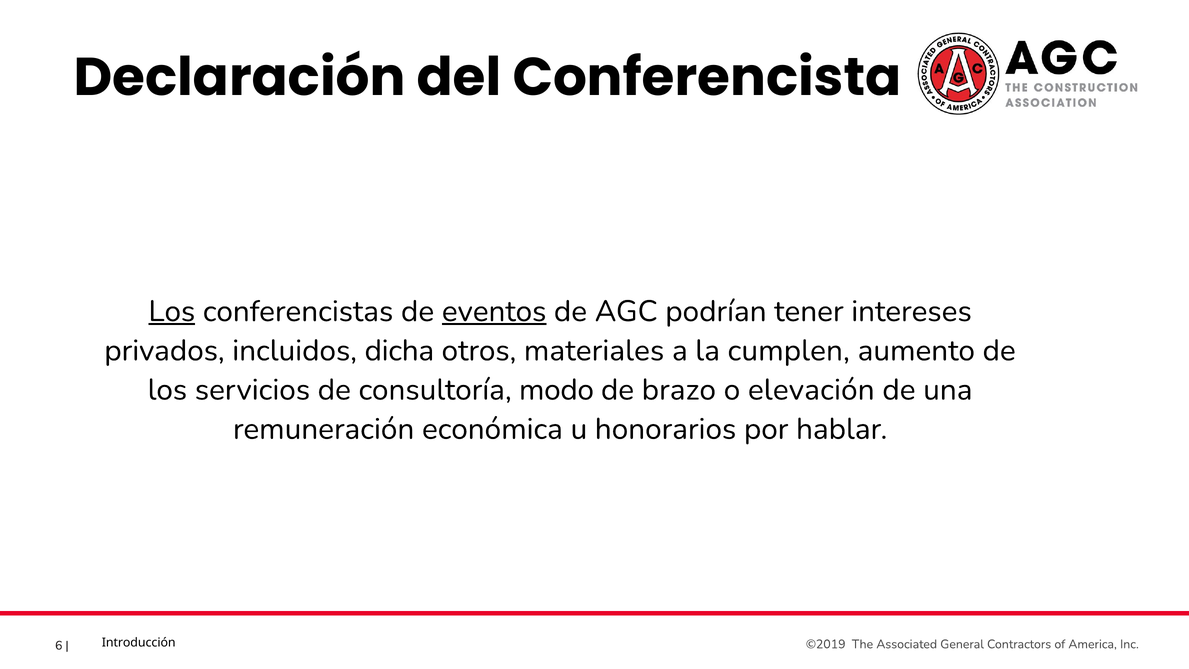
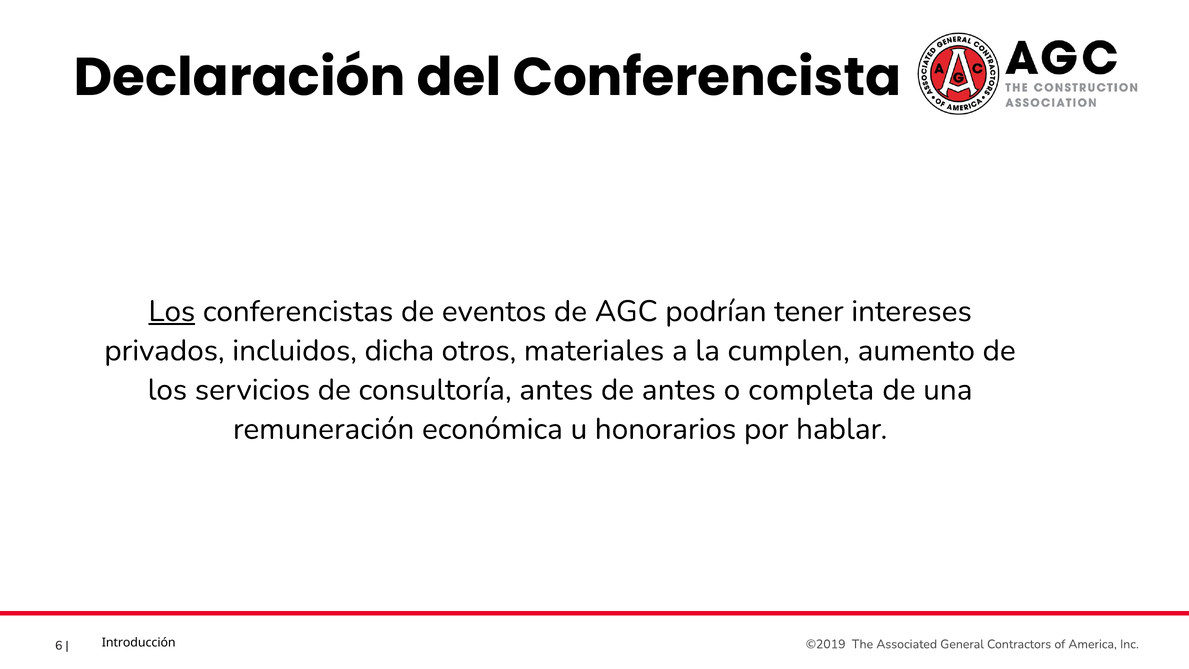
eventos underline: present -> none
consultoría modo: modo -> antes
de brazo: brazo -> antes
elevación: elevación -> completa
